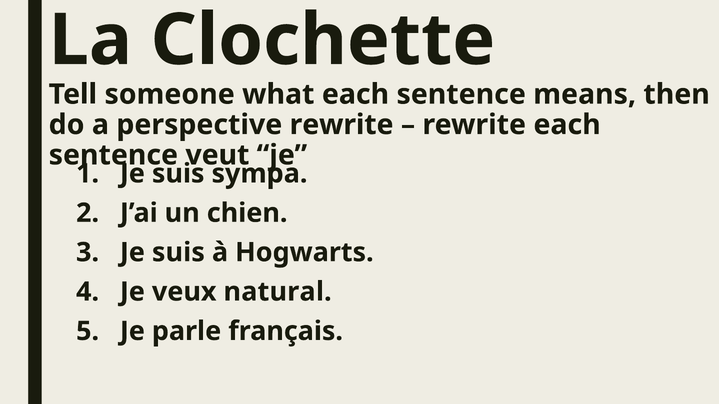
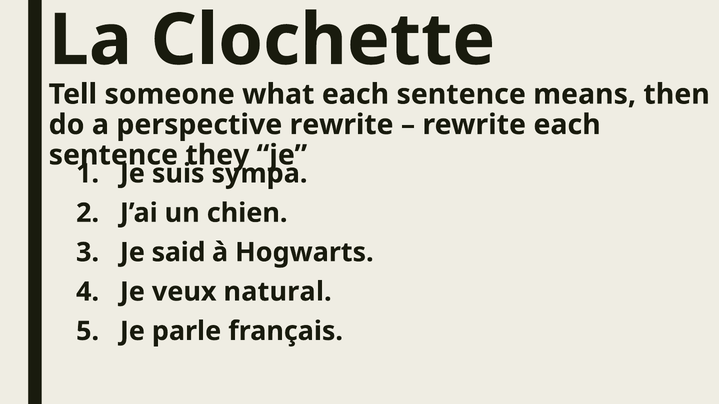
veut: veut -> they
suis at (178, 253): suis -> said
